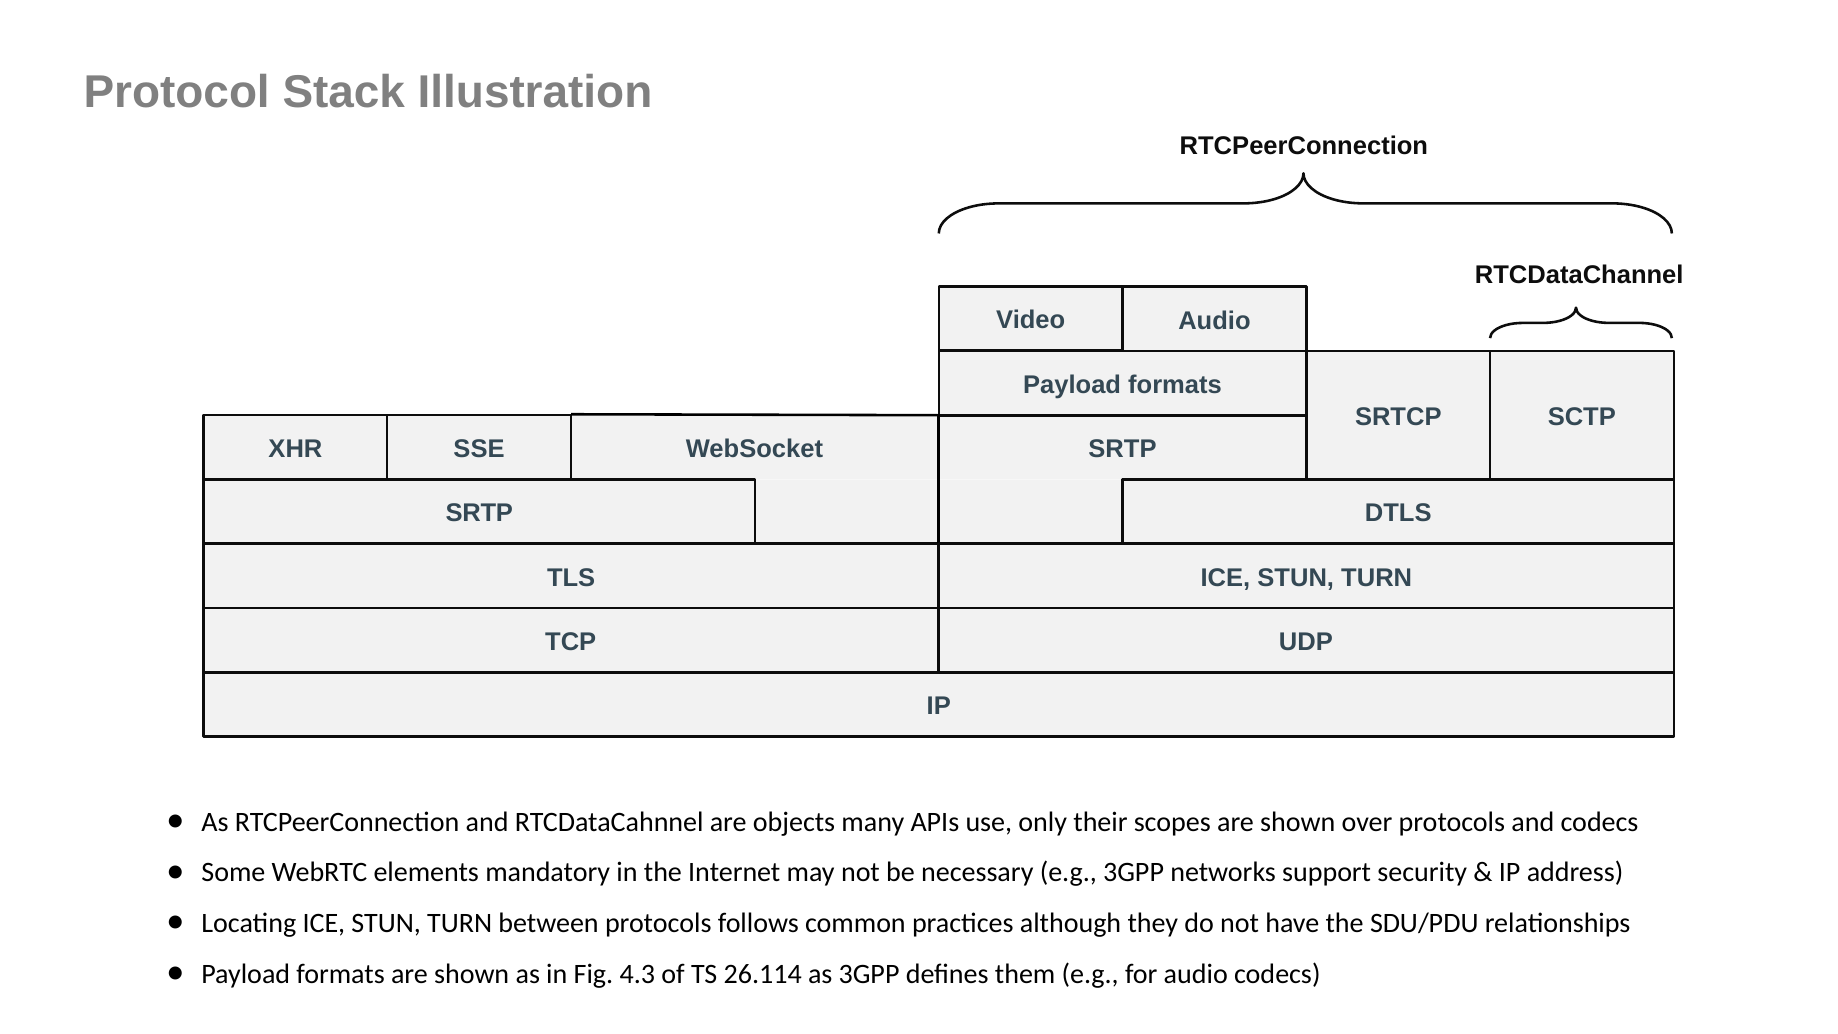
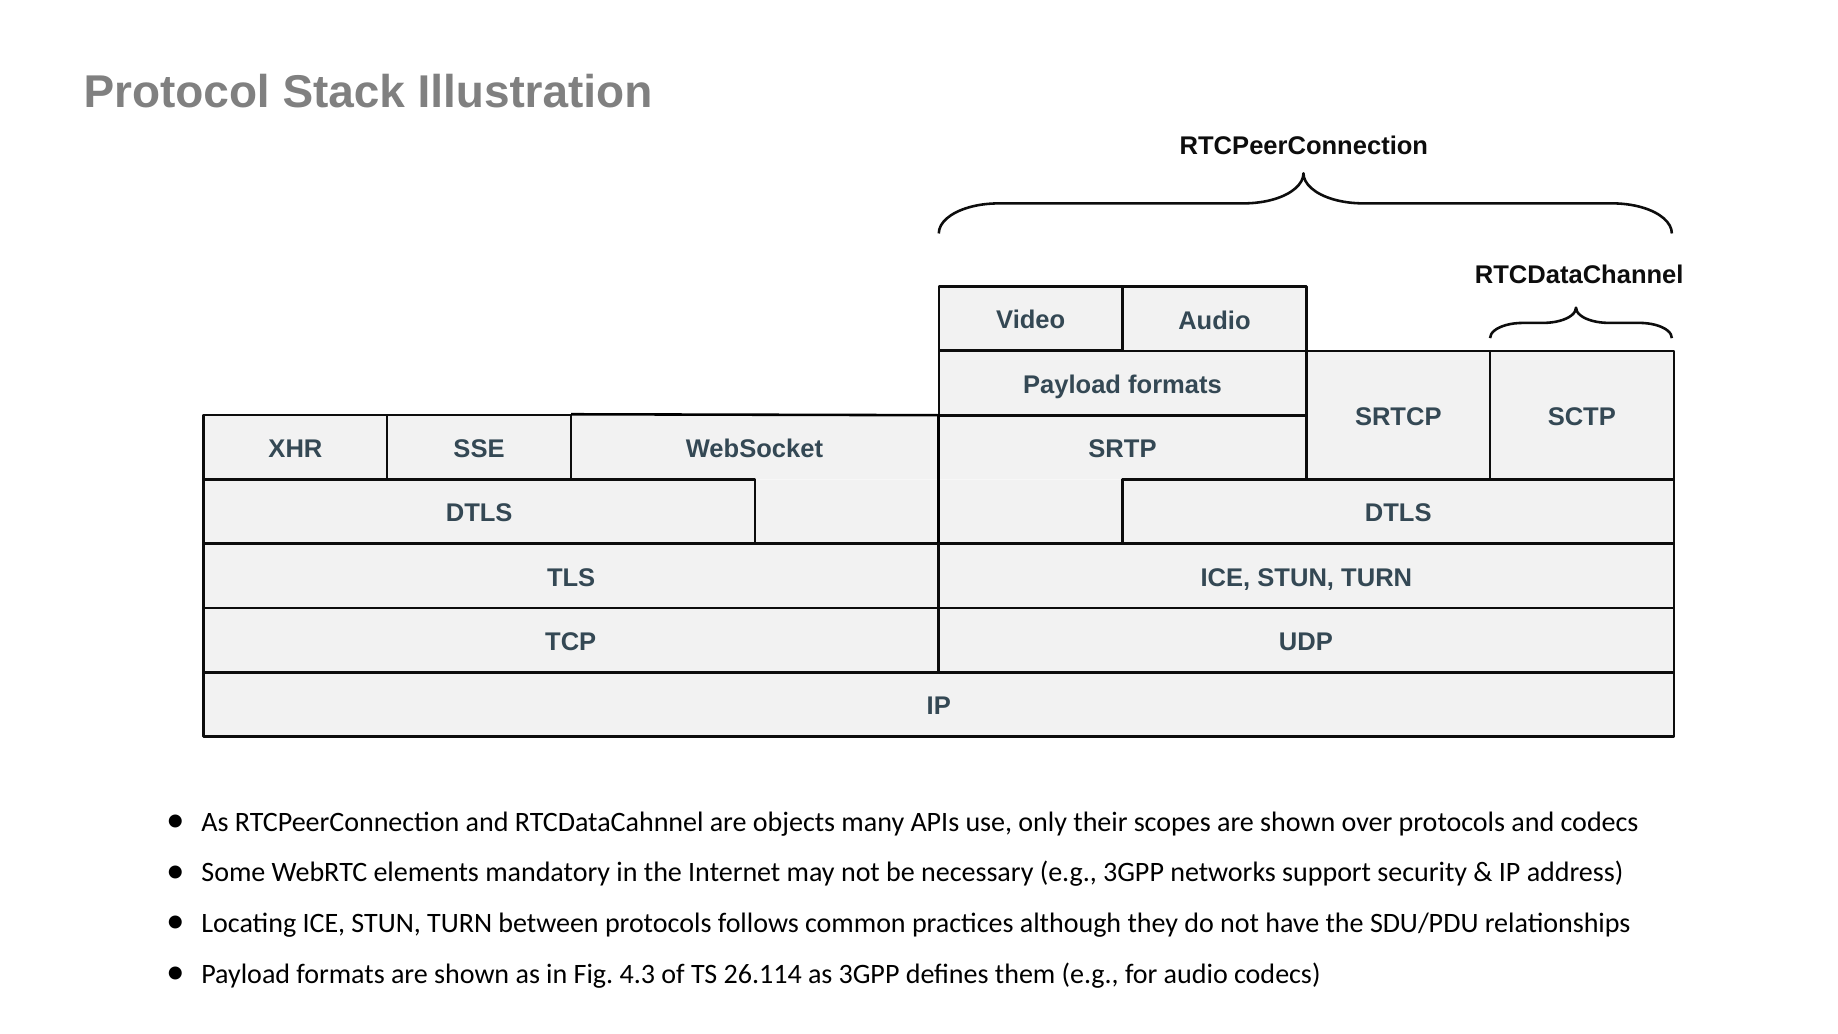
SRTP at (479, 513): SRTP -> DTLS
